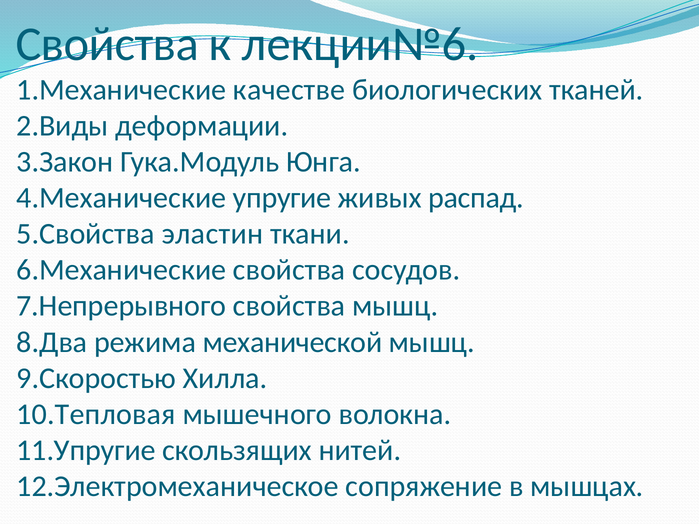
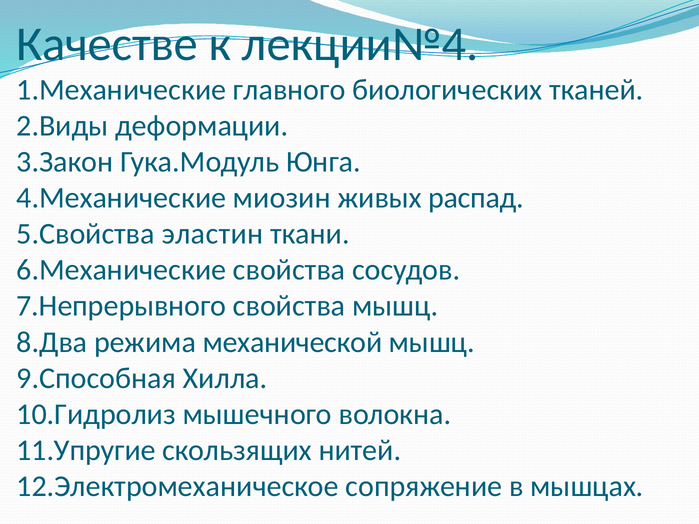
Свойства at (107, 44): Свойства -> Качестве
лекции№6: лекции№6 -> лекции№4
качестве: качестве -> главного
упругие: упругие -> миозин
9.Скоростью: 9.Скоростью -> 9.Способная
10.Тепловая: 10.Тепловая -> 10.Гидролиз
